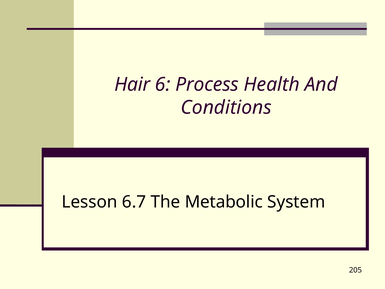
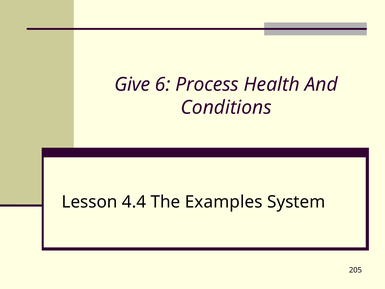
Hair: Hair -> Give
6.7: 6.7 -> 4.4
Metabolic: Metabolic -> Examples
